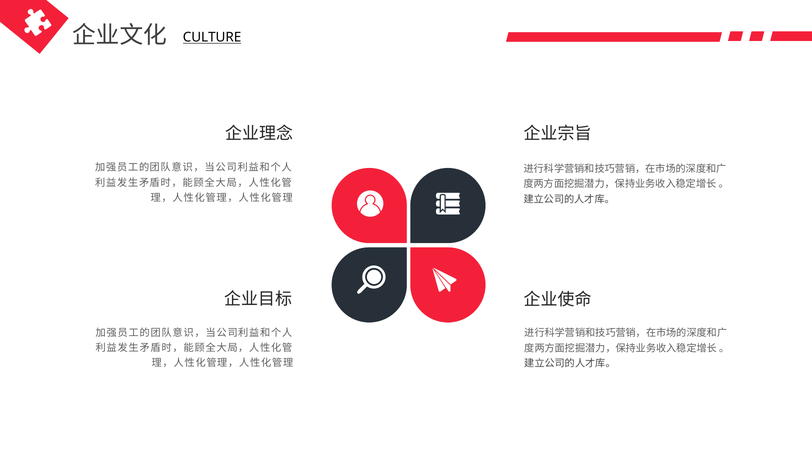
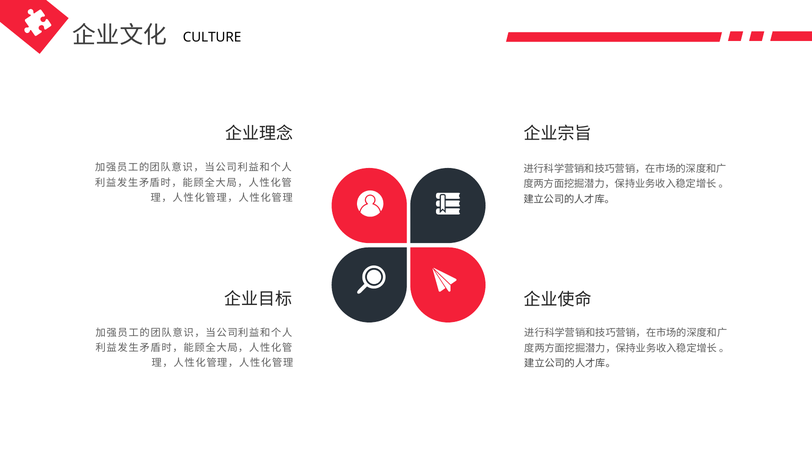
CULTURE underline: present -> none
